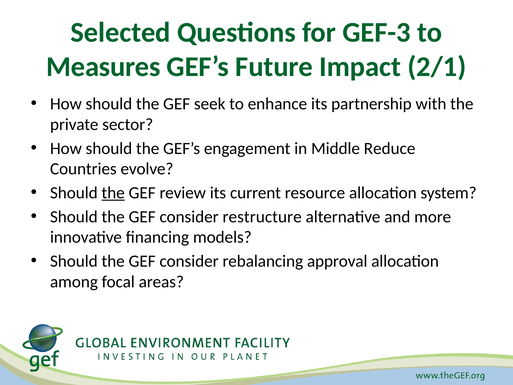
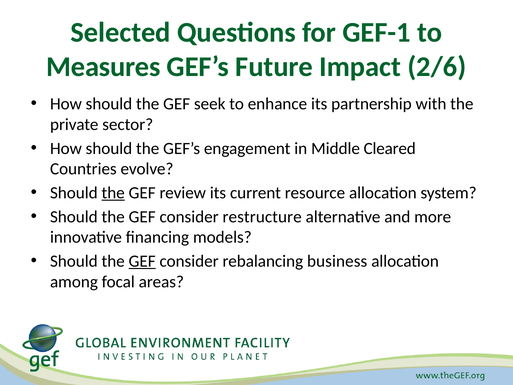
GEF-3: GEF-3 -> GEF-1
2/1: 2/1 -> 2/6
Reduce: Reduce -> Cleared
GEF at (142, 261) underline: none -> present
approval: approval -> business
